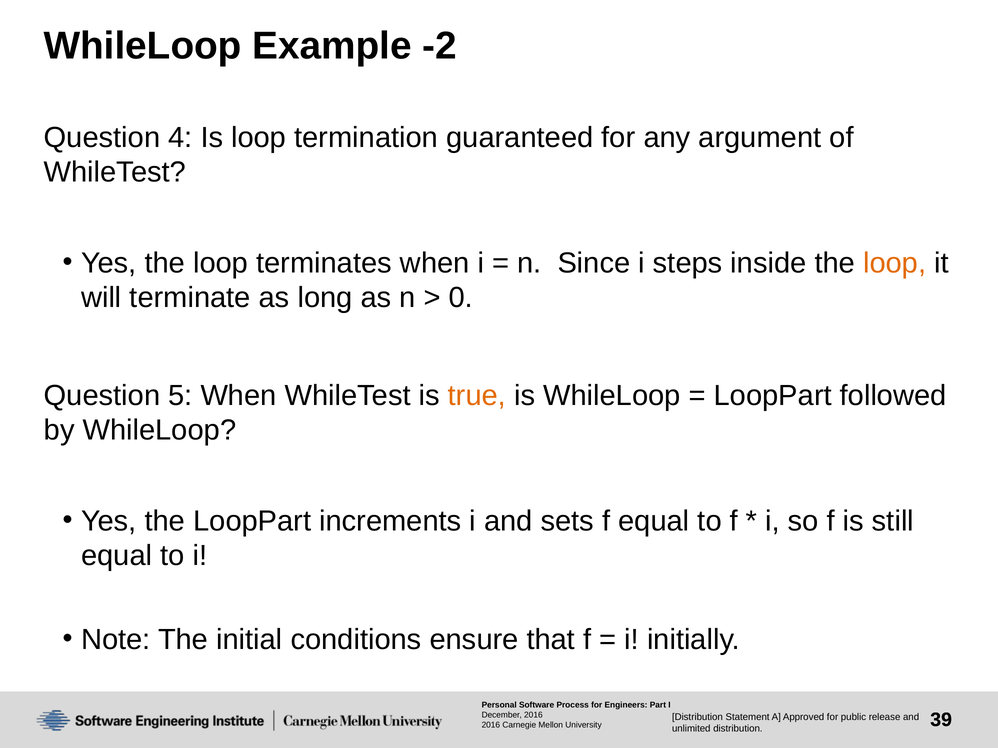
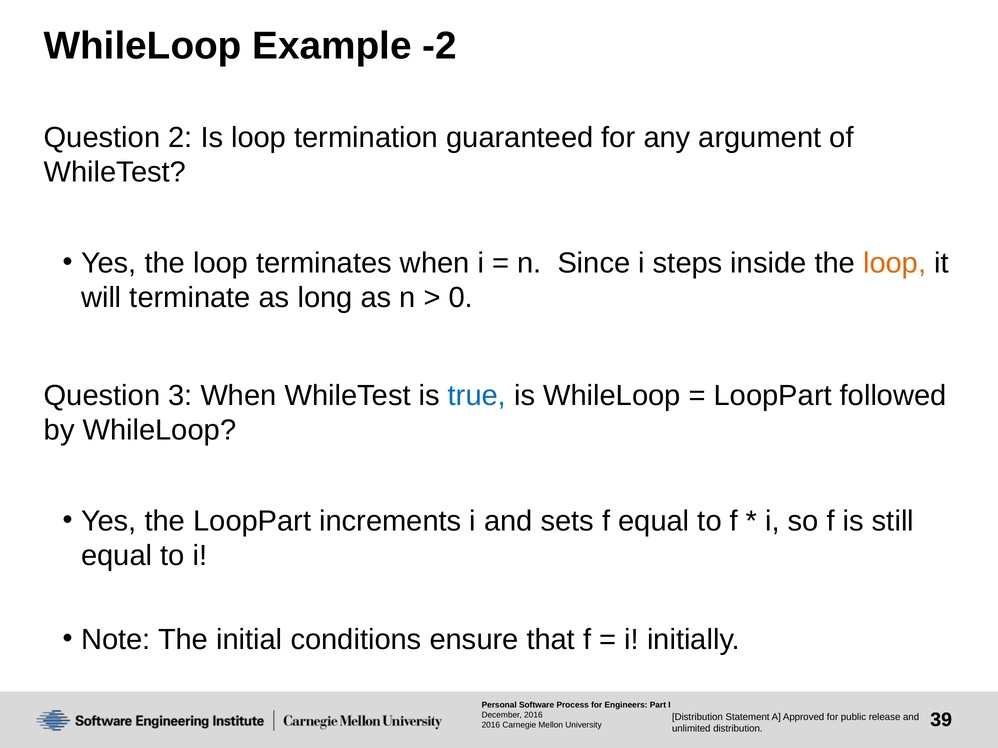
4: 4 -> 2
5: 5 -> 3
true colour: orange -> blue
